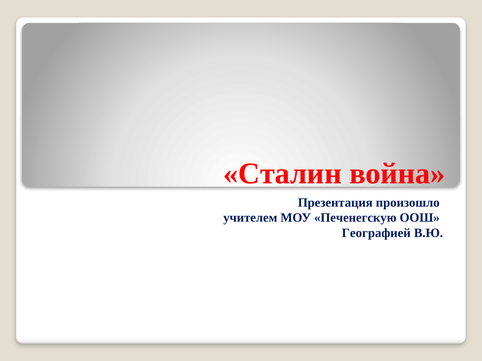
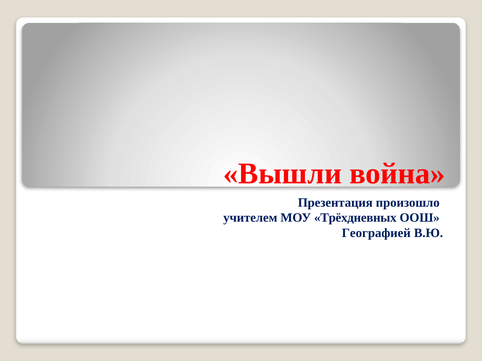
Сталин: Сталин -> Вышли
Печенегскую: Печенегскую -> Трёхдневных
